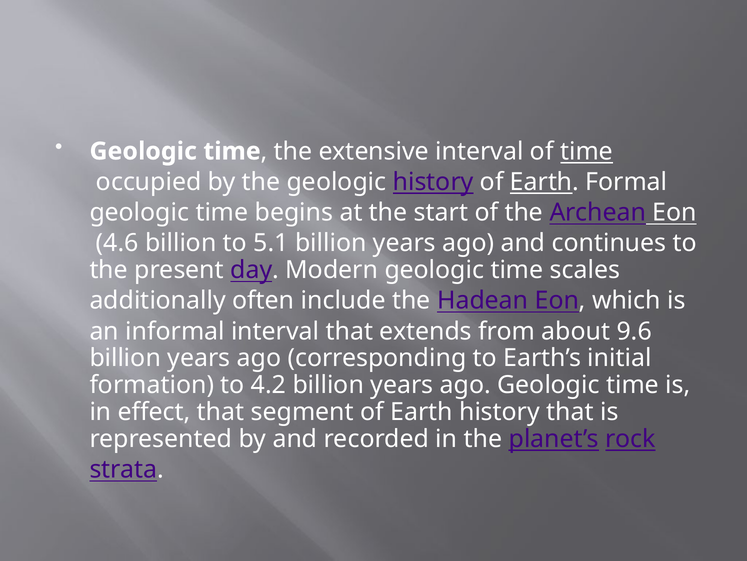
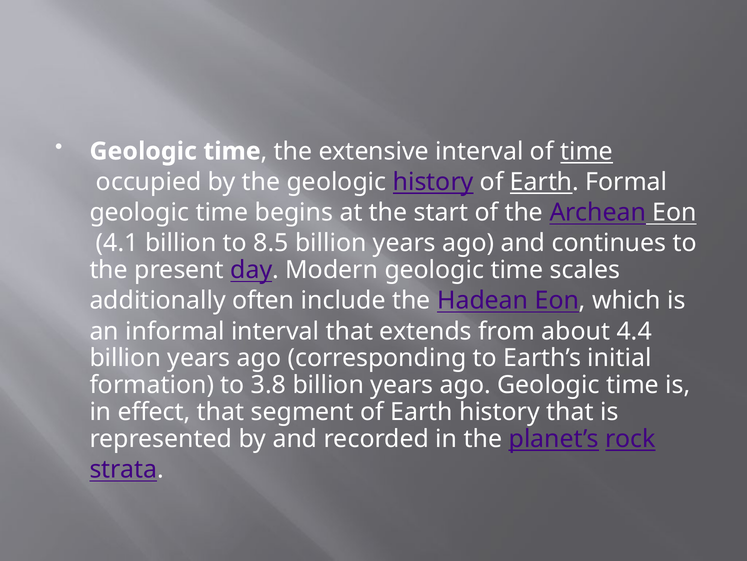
4.6: 4.6 -> 4.1
5.1: 5.1 -> 8.5
9.6: 9.6 -> 4.4
4.2: 4.2 -> 3.8
